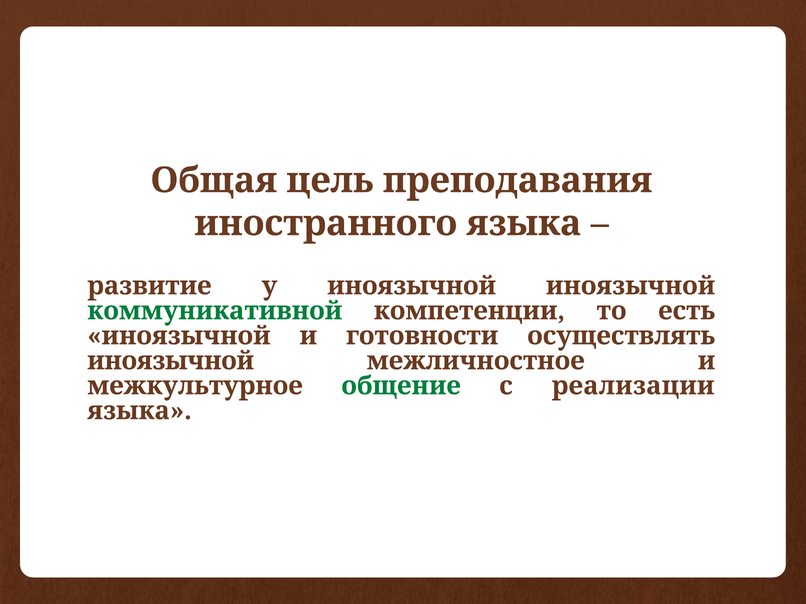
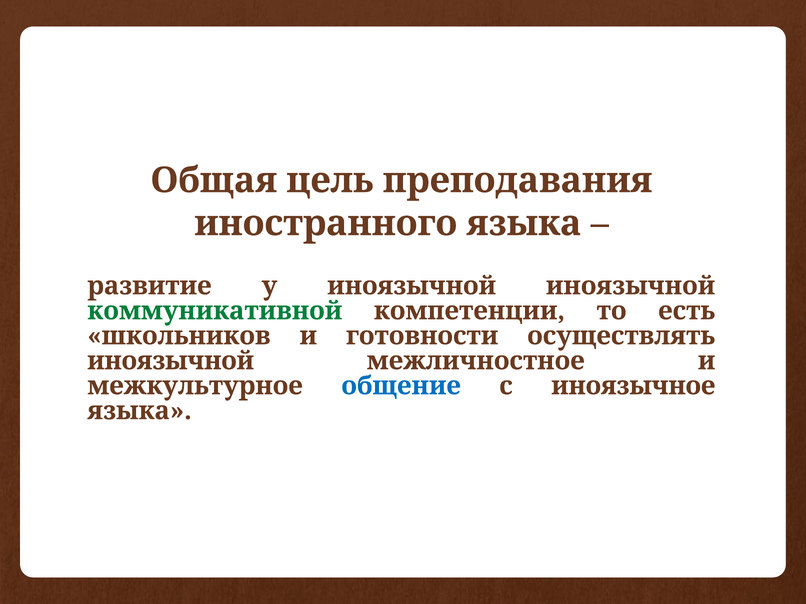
иноязычной at (179, 336): иноязычной -> школьников
общение colour: green -> blue
реализации: реализации -> иноязычное
